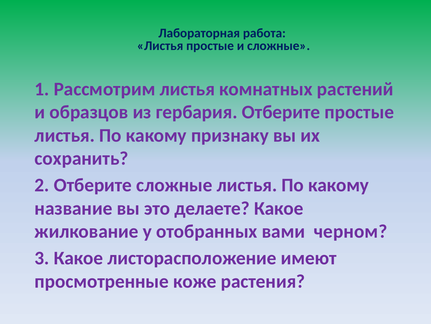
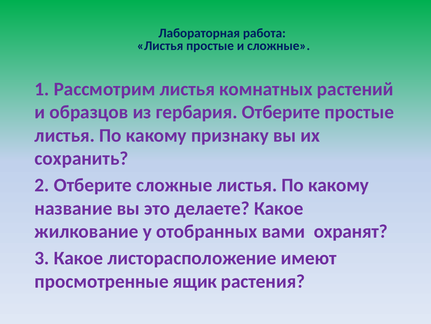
черном: черном -> охранят
коже: коже -> ящик
